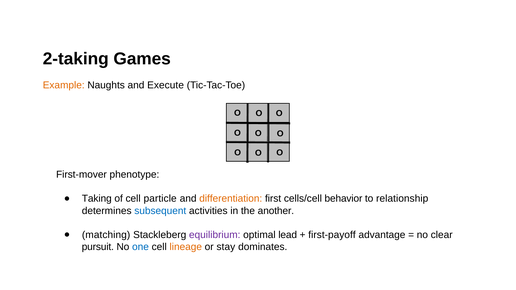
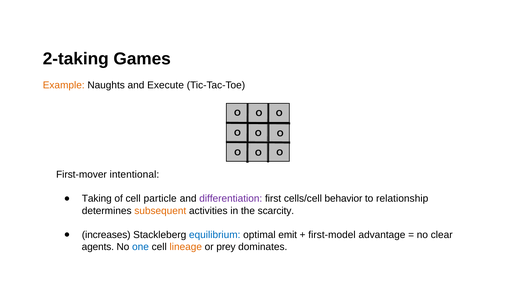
phenotype: phenotype -> intentional
differentiation colour: orange -> purple
subsequent colour: blue -> orange
another: another -> scarcity
matching: matching -> increases
equilibrium colour: purple -> blue
lead: lead -> emit
first-payoff: first-payoff -> first-model
pursuit: pursuit -> agents
stay: stay -> prey
